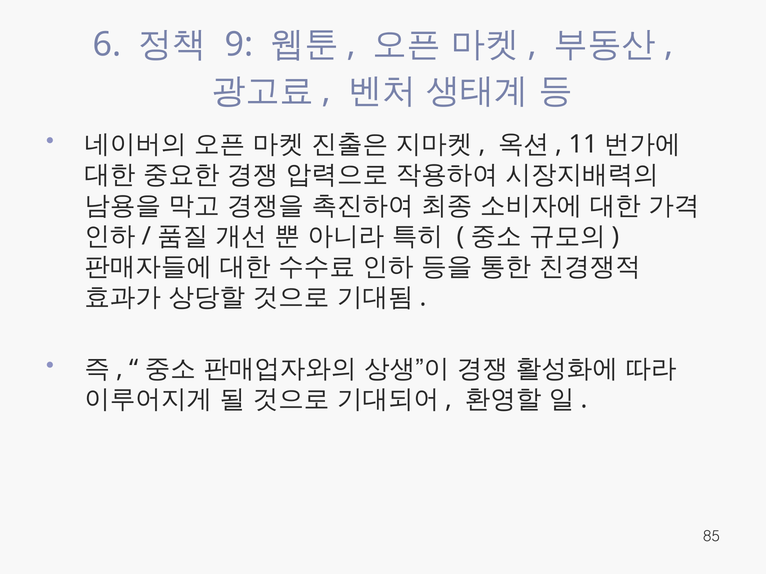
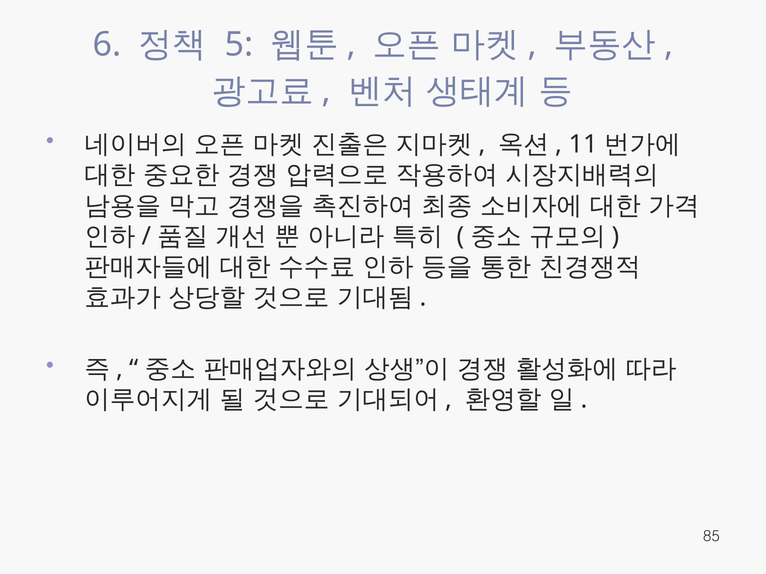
9: 9 -> 5
